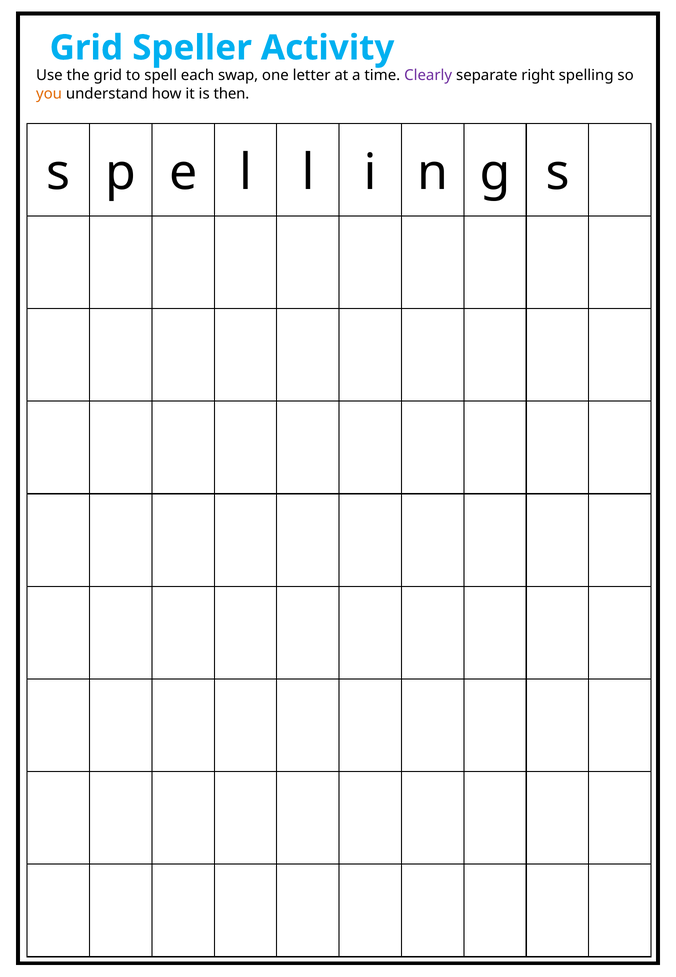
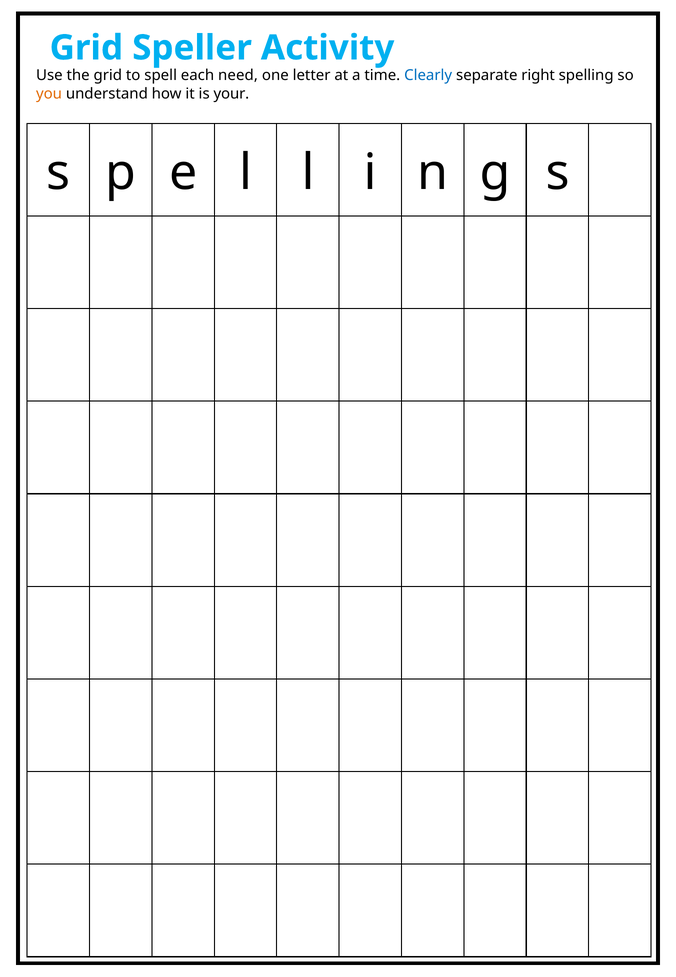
swap: swap -> need
Clearly colour: purple -> blue
then: then -> your
